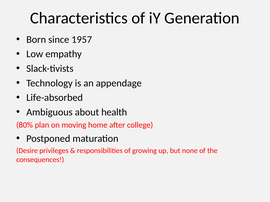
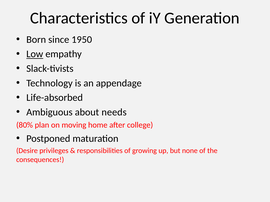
1957: 1957 -> 1950
Low underline: none -> present
health: health -> needs
